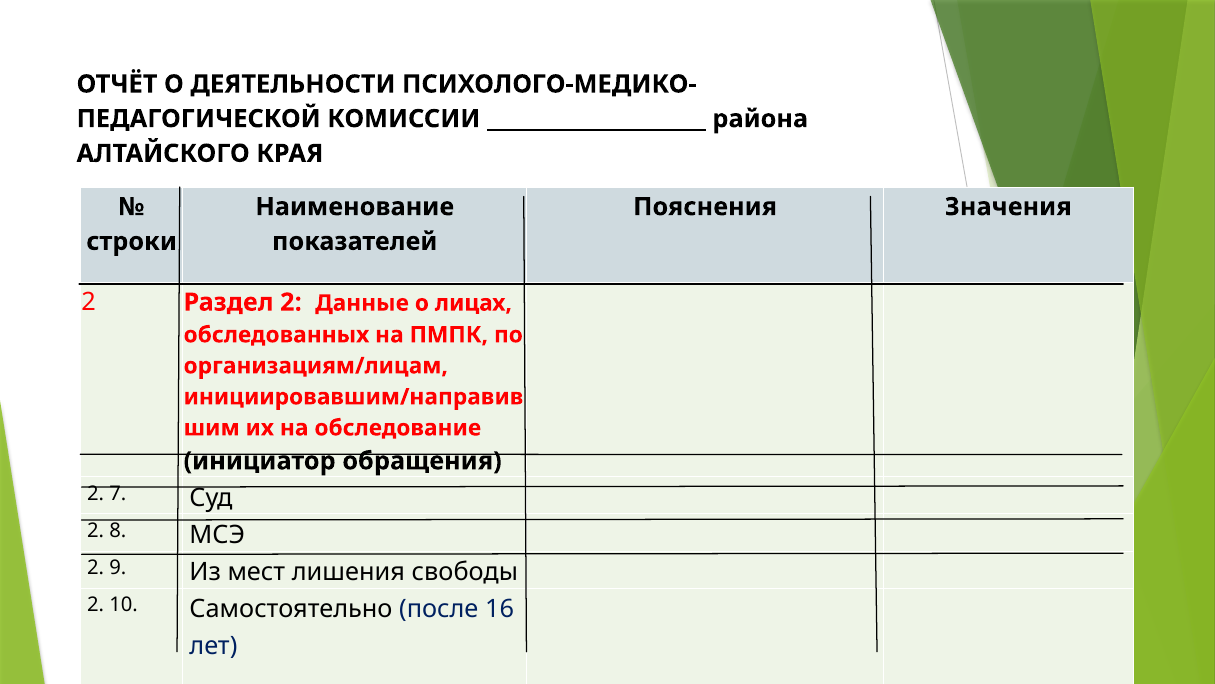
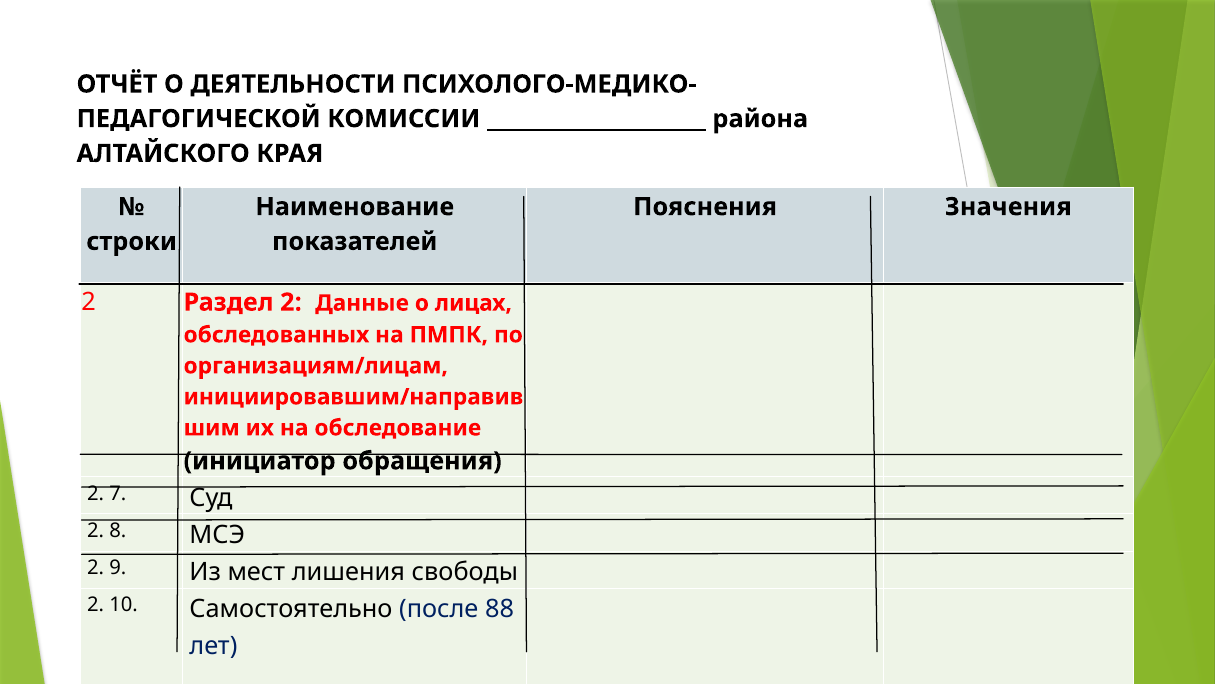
16: 16 -> 88
